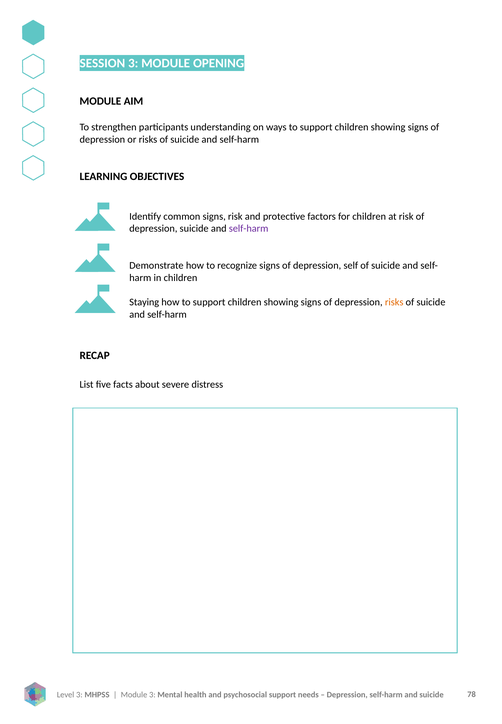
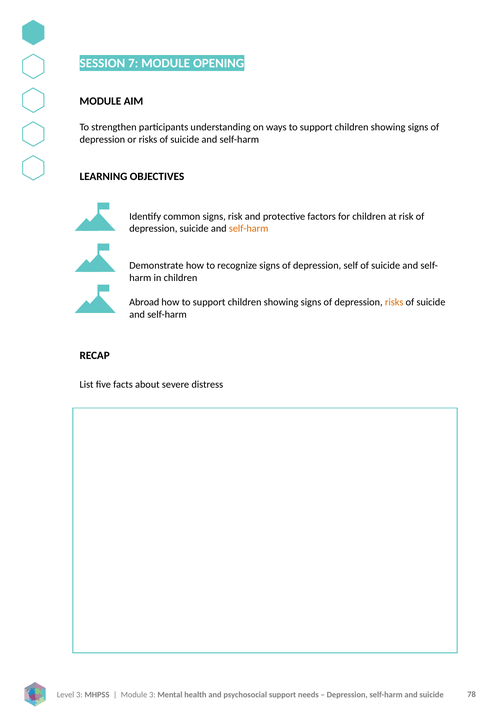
SESSION 3: 3 -> 7
self-harm at (249, 229) colour: purple -> orange
Staying: Staying -> Abroad
